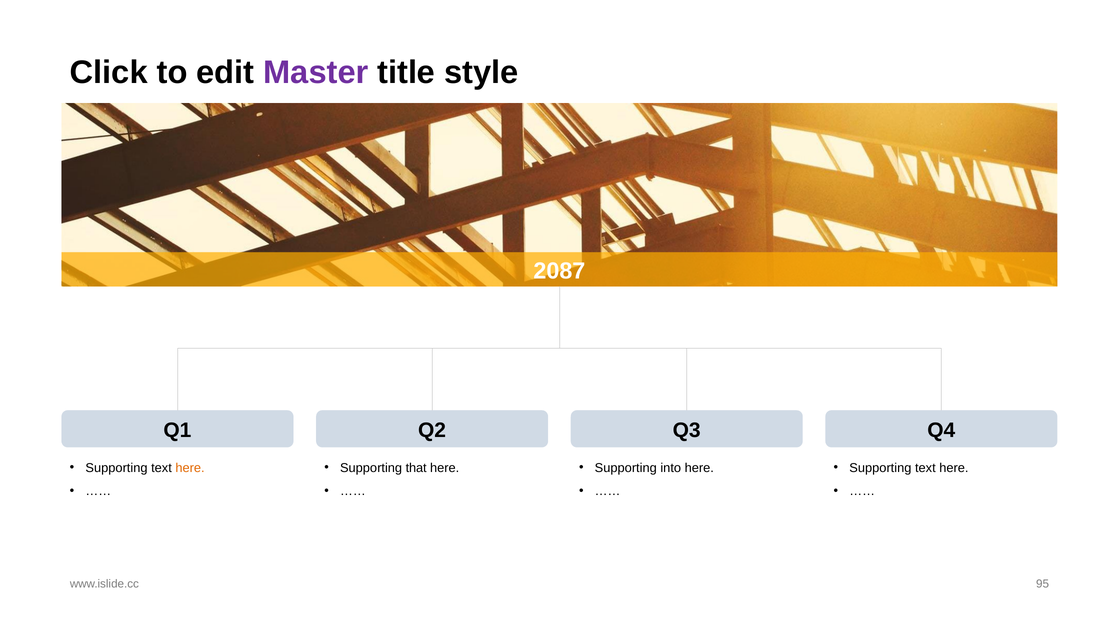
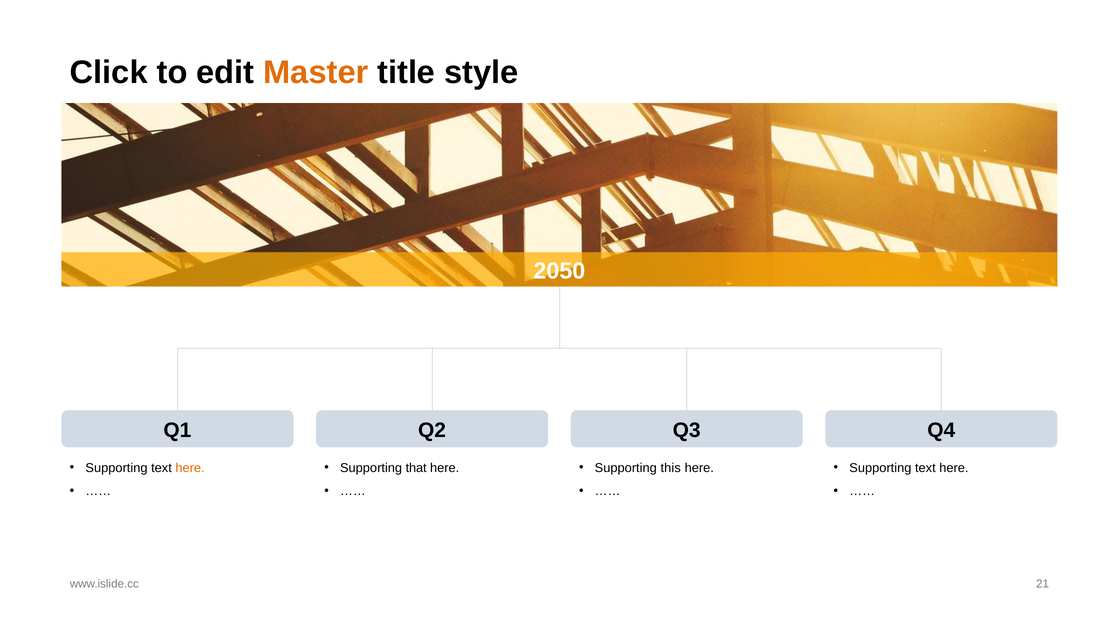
Master colour: purple -> orange
2087: 2087 -> 2050
into: into -> this
95: 95 -> 21
